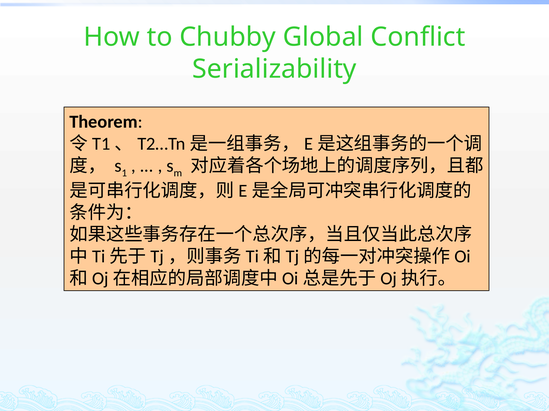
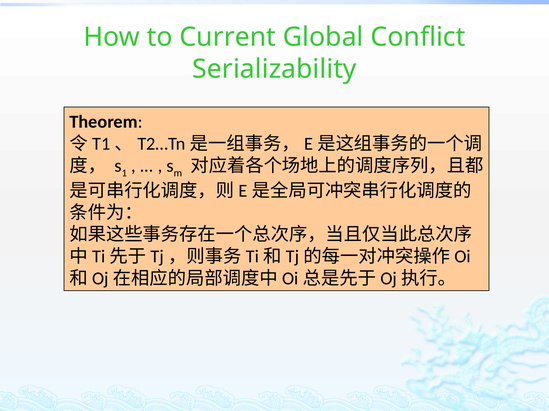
Chubby: Chubby -> Current
